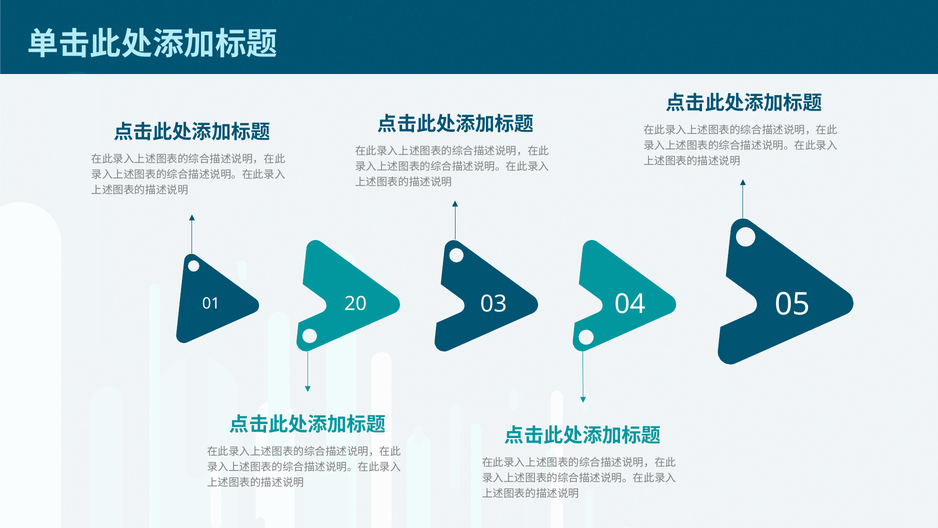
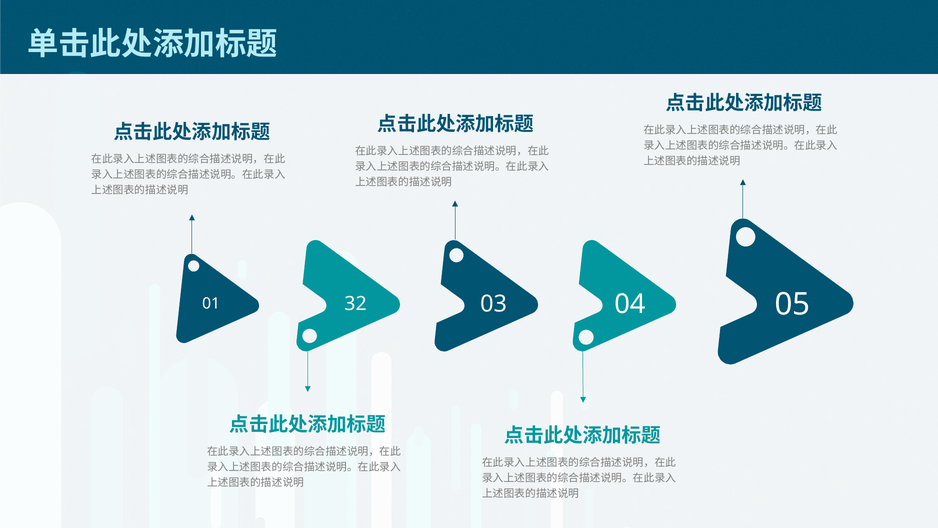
20: 20 -> 32
